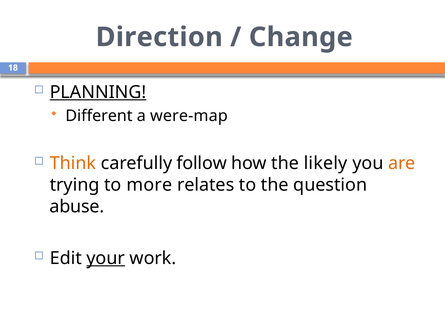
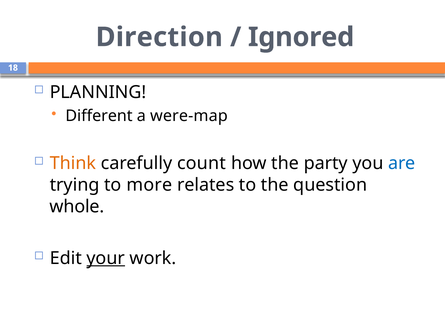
Change: Change -> Ignored
PLANNING underline: present -> none
follow: follow -> count
likely: likely -> party
are colour: orange -> blue
abuse: abuse -> whole
